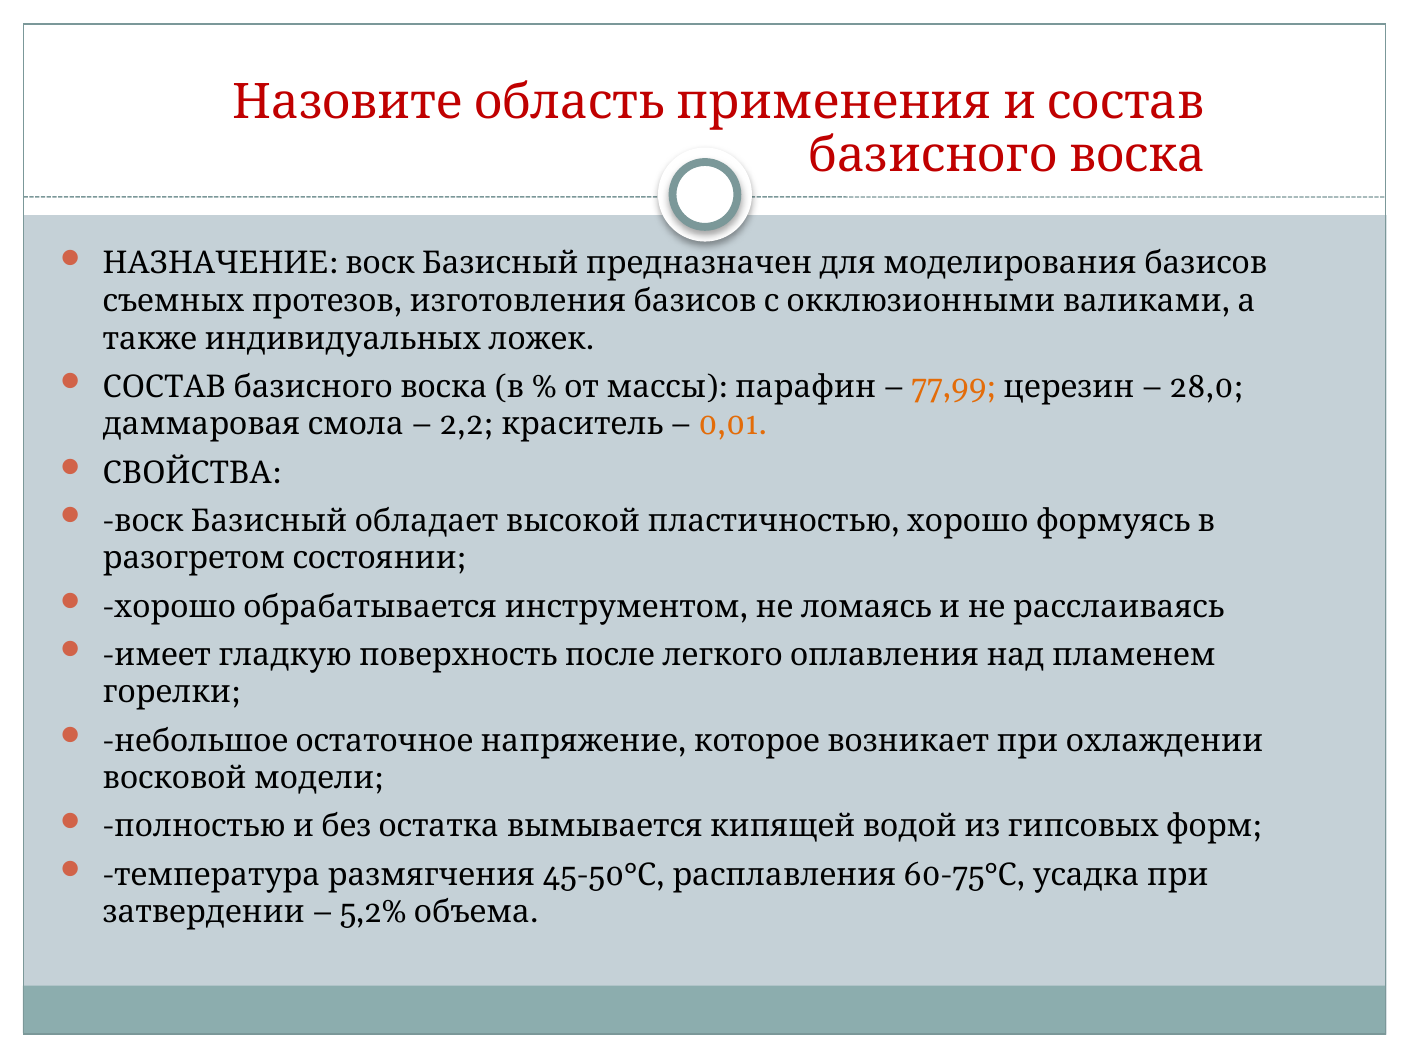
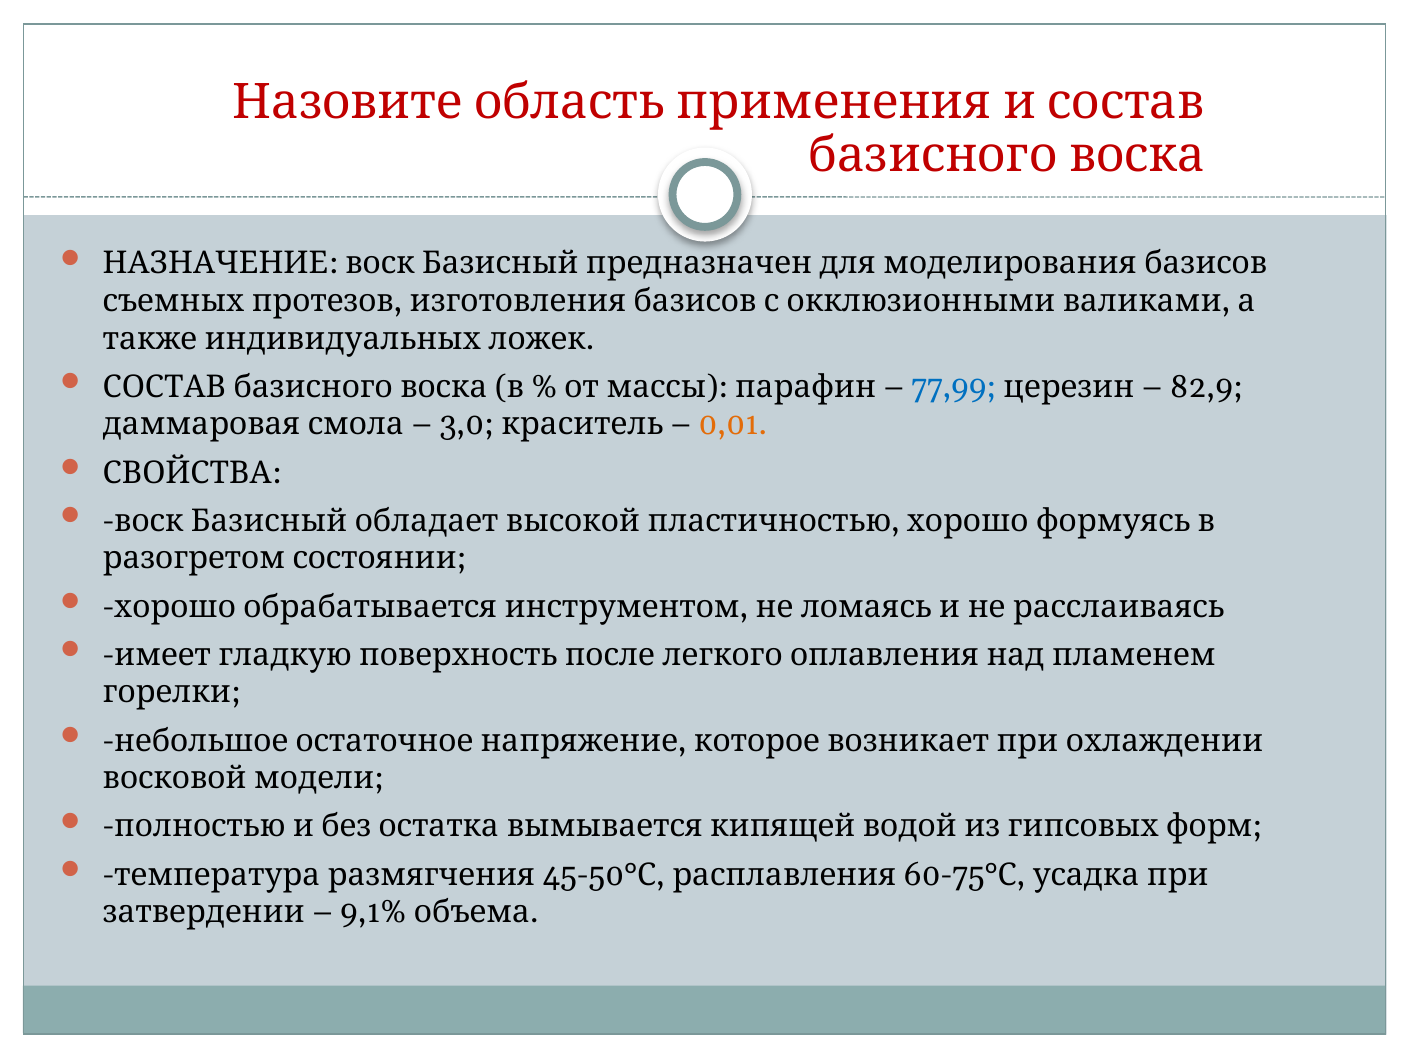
77,99 colour: orange -> blue
28,0: 28,0 -> 82,9
2,2: 2,2 -> 3,0
5,2%: 5,2% -> 9,1%
